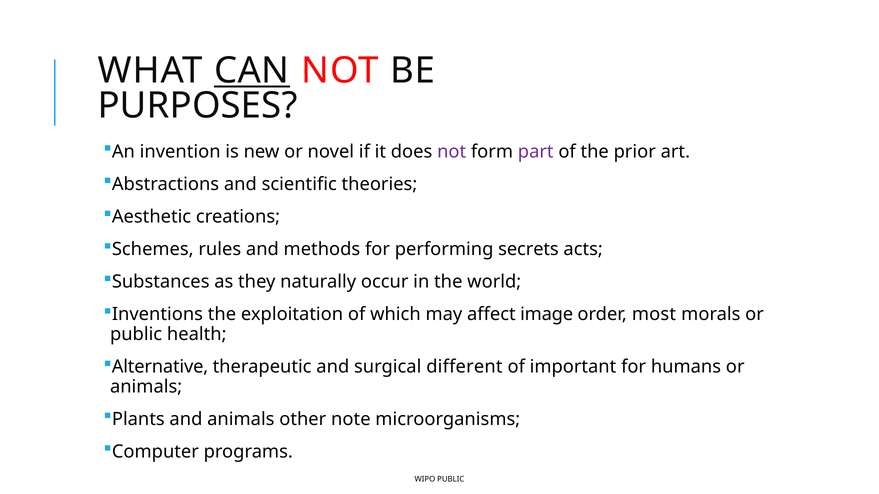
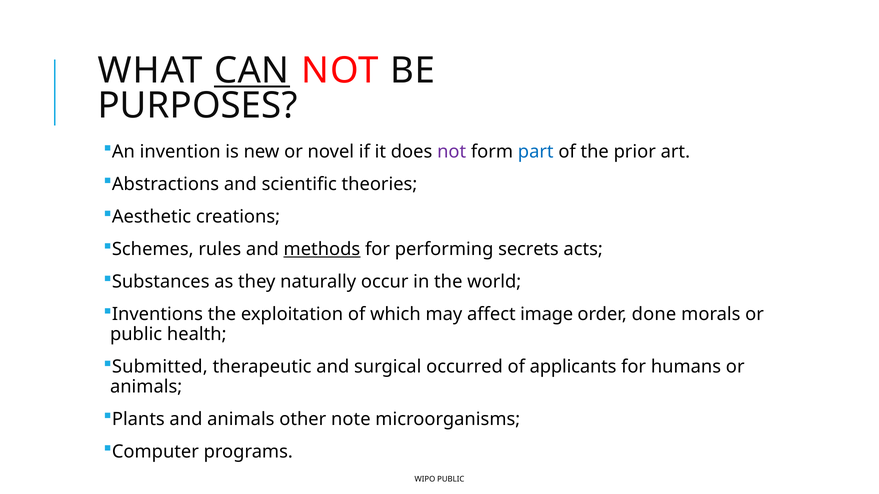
part colour: purple -> blue
methods underline: none -> present
most: most -> done
Alternative: Alternative -> Submitted
different: different -> occurred
important: important -> applicants
